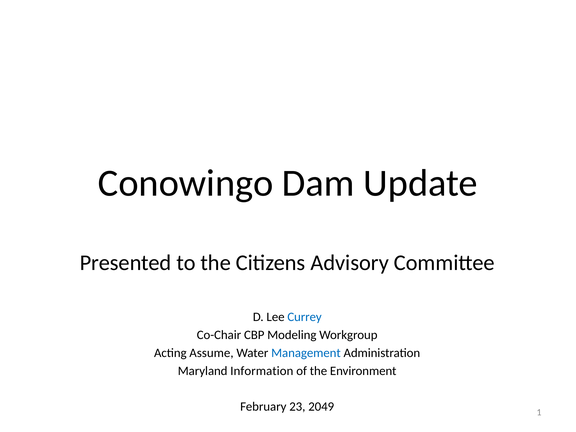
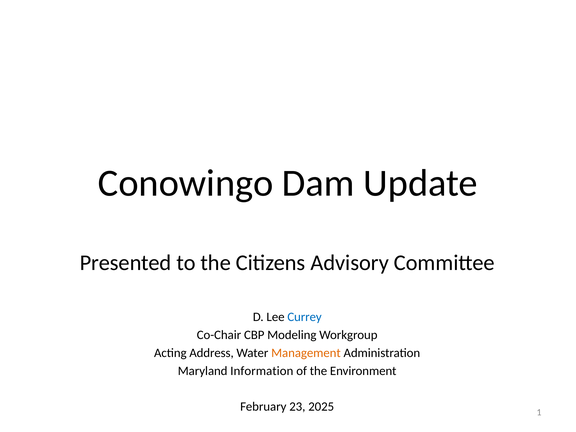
Assume: Assume -> Address
Management colour: blue -> orange
2049: 2049 -> 2025
